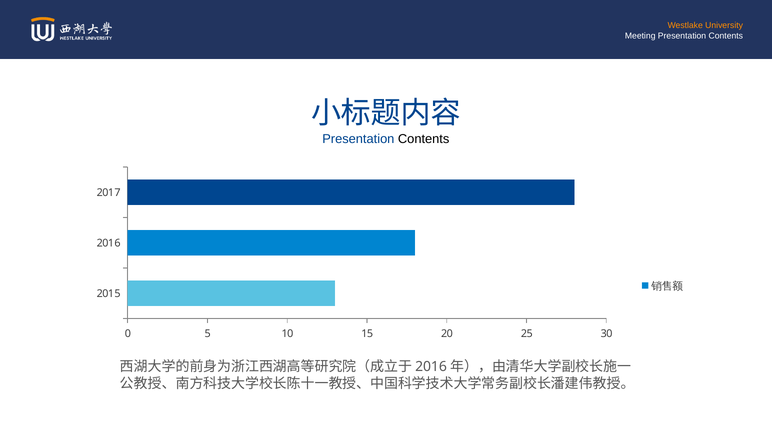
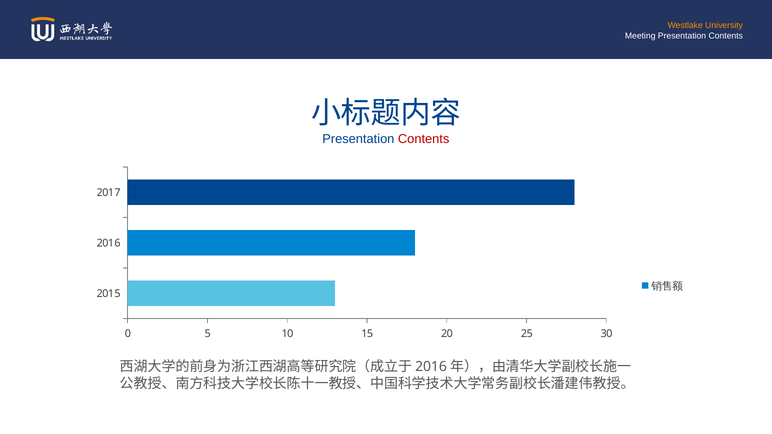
Contents at (424, 139) colour: black -> red
